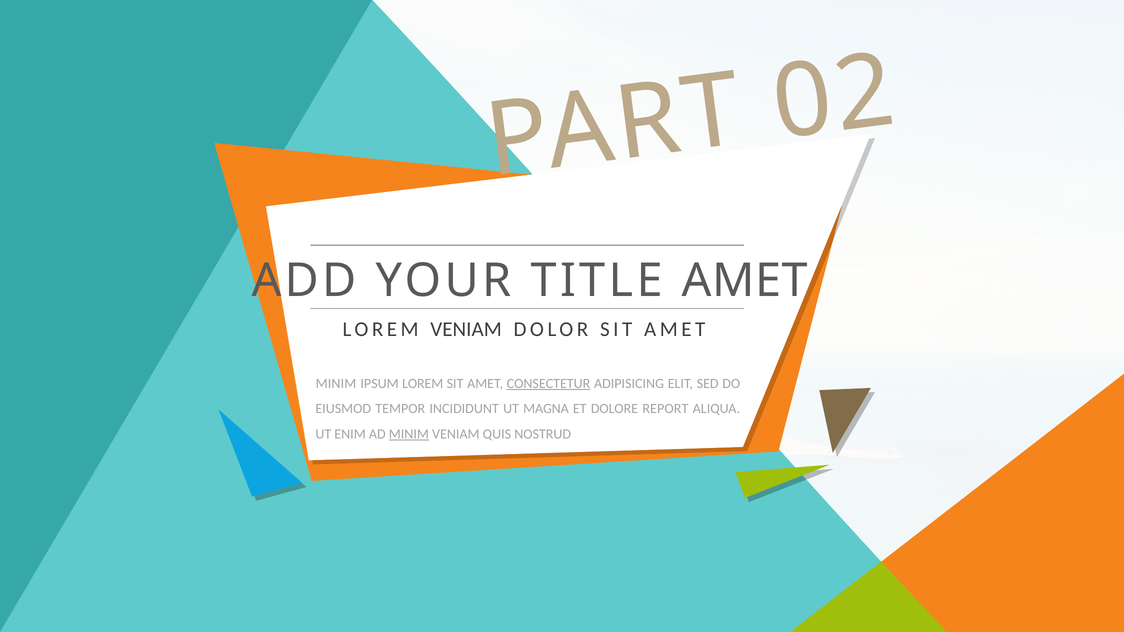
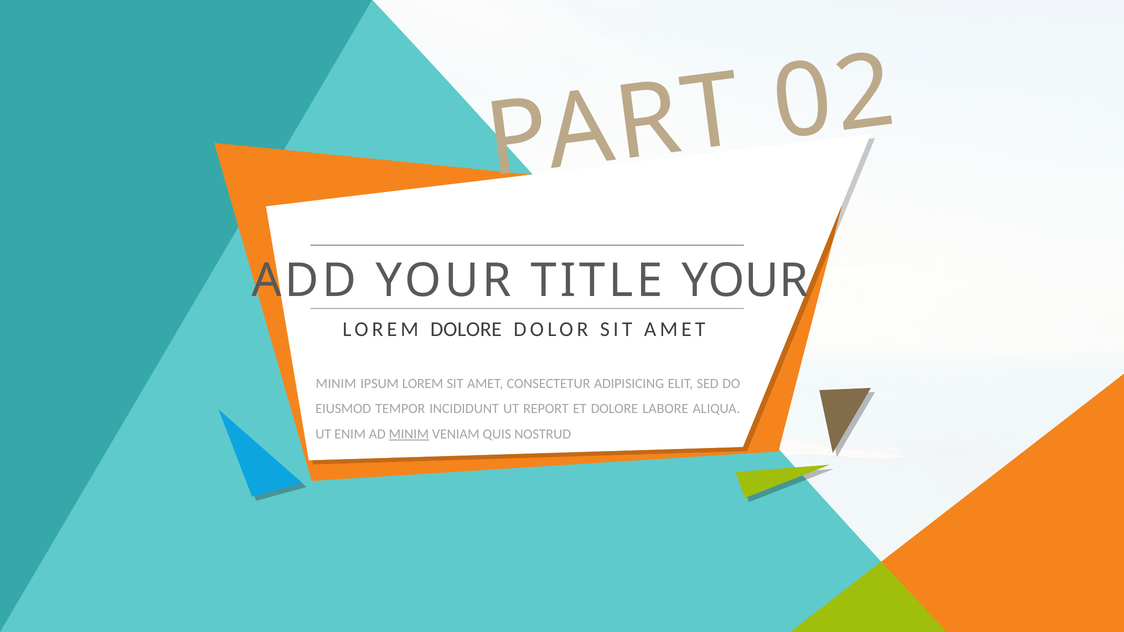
TITLE AMET: AMET -> YOUR
LOREM VENIAM: VENIAM -> DOLORE
CONSECTETUR underline: present -> none
MAGNA: MAGNA -> REPORT
REPORT: REPORT -> LABORE
